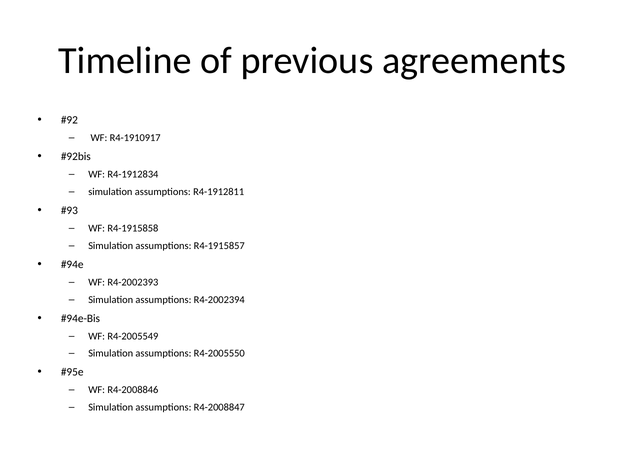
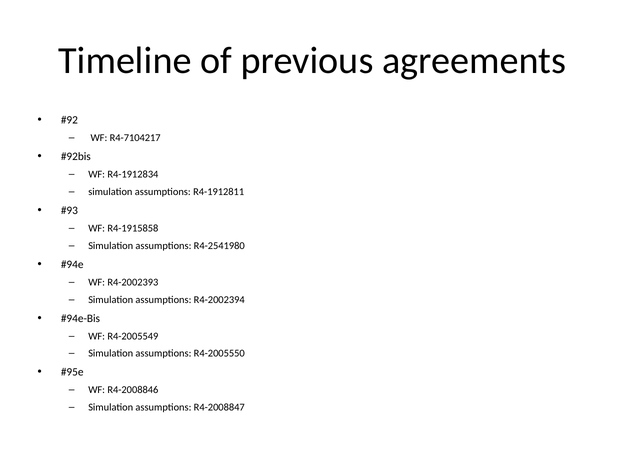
R4-1910917: R4-1910917 -> R4-7104217
R4-1915857: R4-1915857 -> R4-2541980
